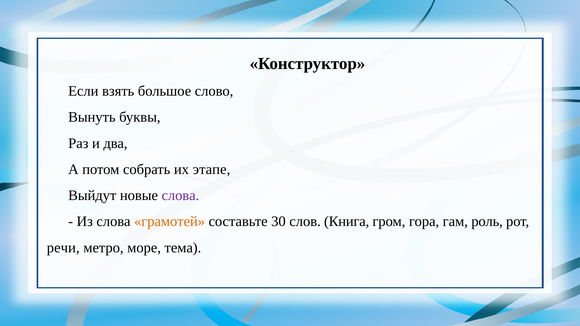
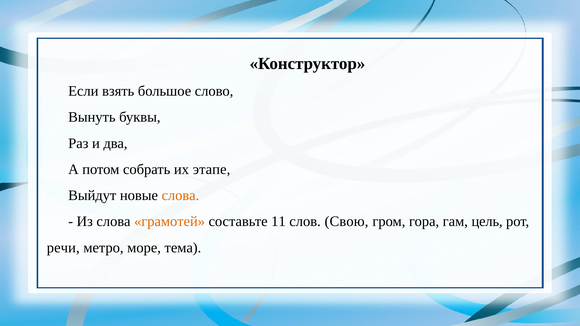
слова at (180, 196) colour: purple -> orange
30: 30 -> 11
Книга: Книга -> Свою
роль: роль -> цель
